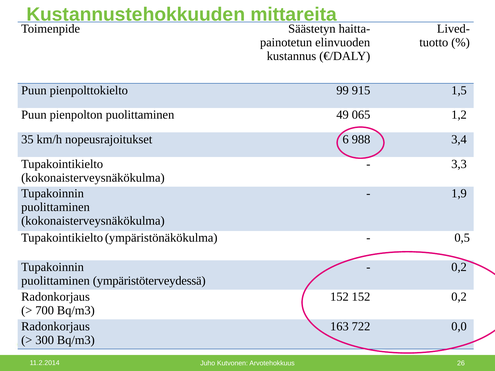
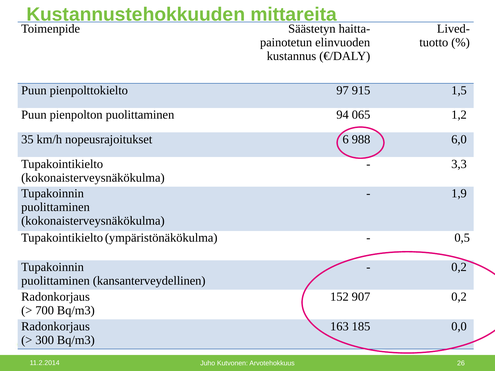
99: 99 -> 97
49: 49 -> 94
3,4: 3,4 -> 6,0
ympäristöterveydessä: ympäristöterveydessä -> kansanterveydellinen
152 152: 152 -> 907
722: 722 -> 185
